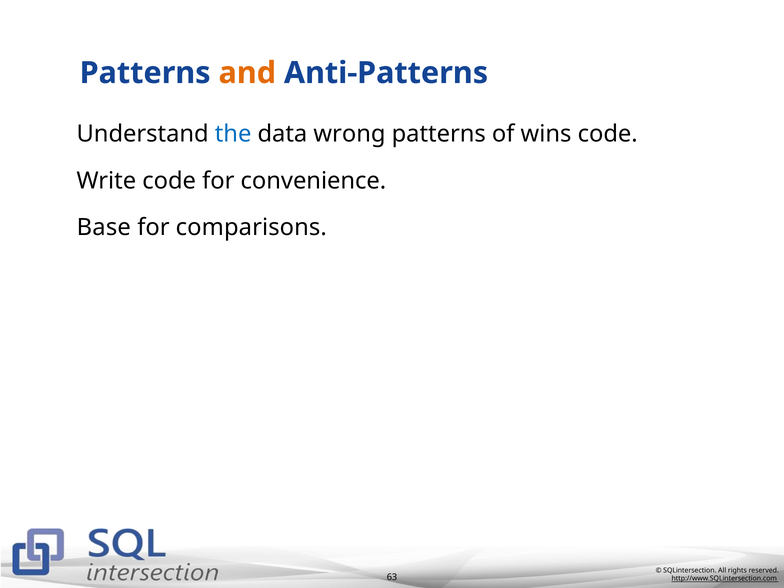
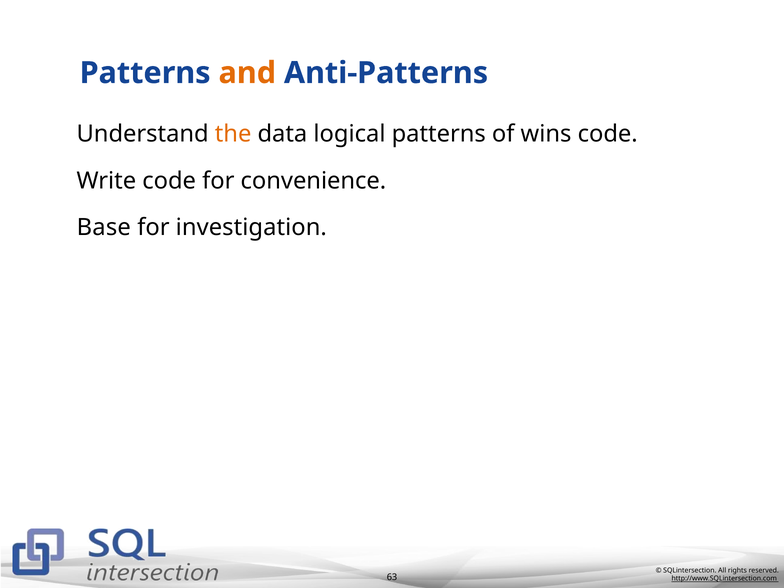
the colour: blue -> orange
wrong: wrong -> logical
comparisons: comparisons -> investigation
